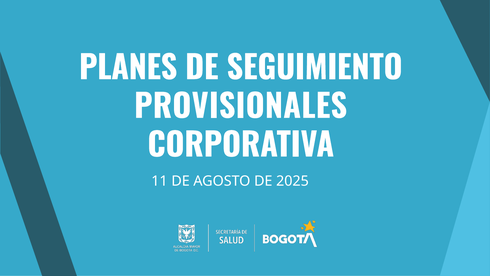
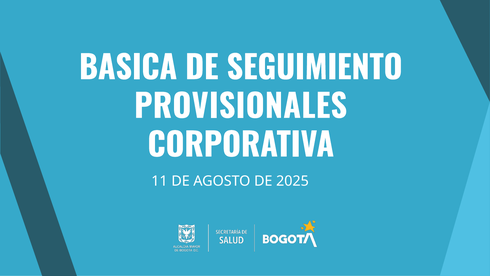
PLANES: PLANES -> BASICA
